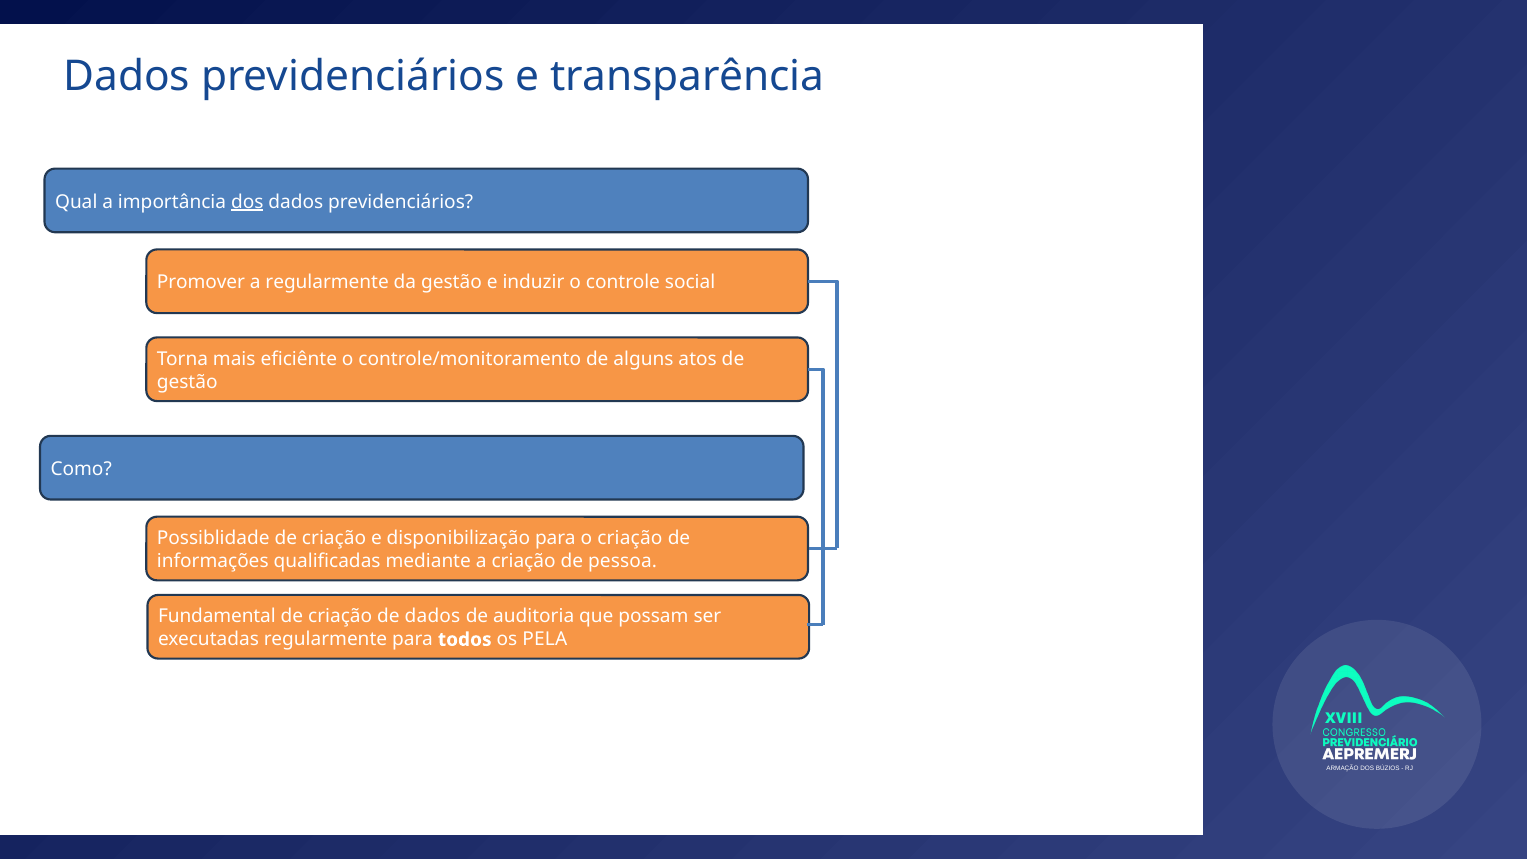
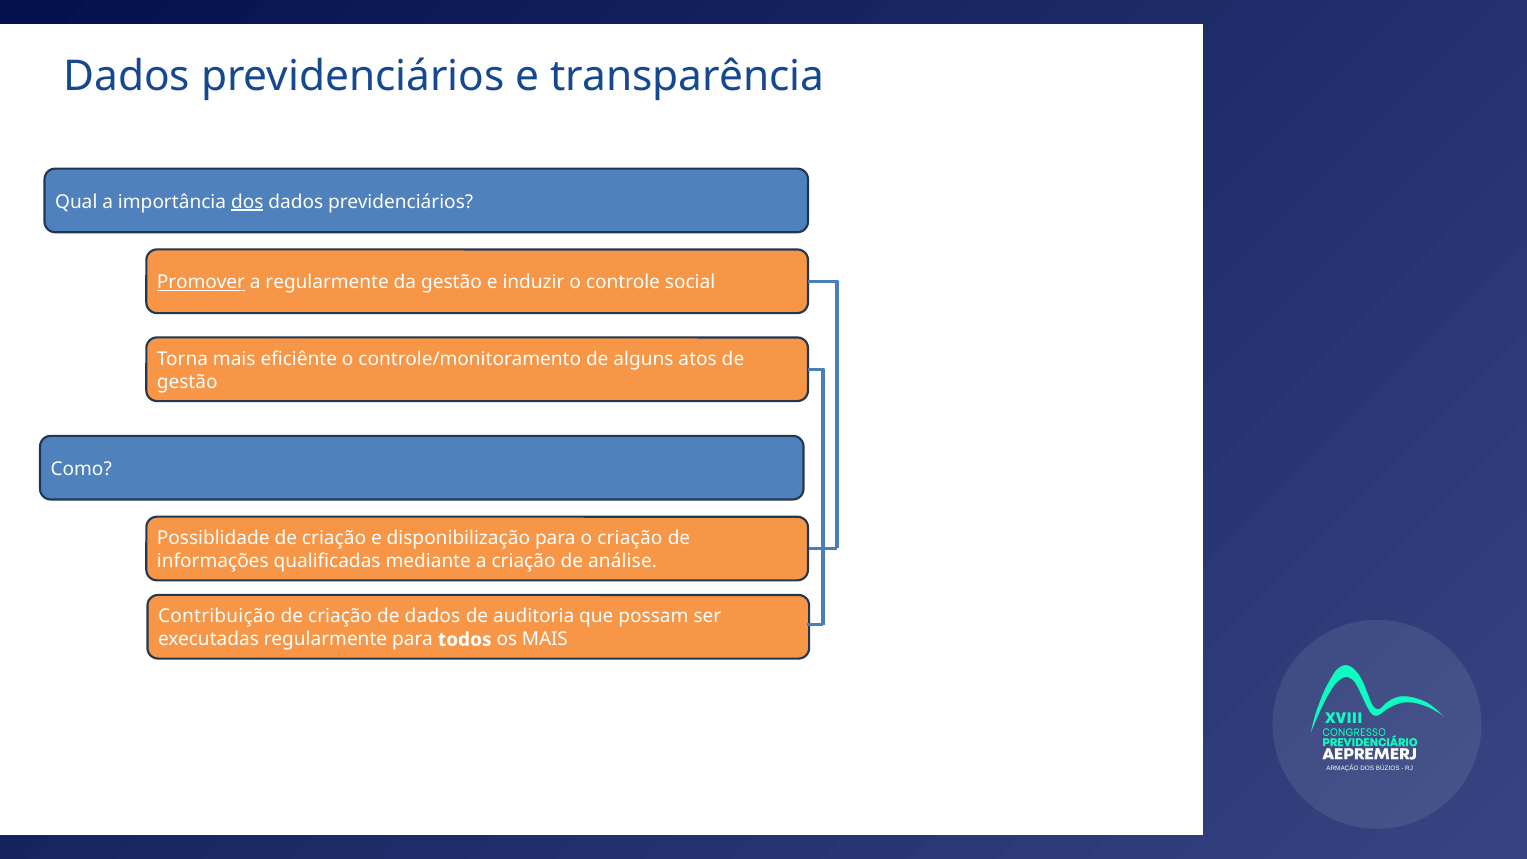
Promover underline: none -> present
pessoa: pessoa -> análise
Fundamental: Fundamental -> Contribuição
os PELA: PELA -> MAIS
